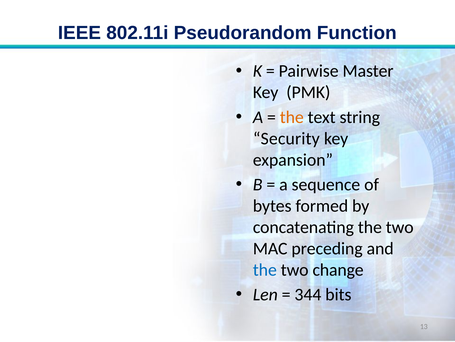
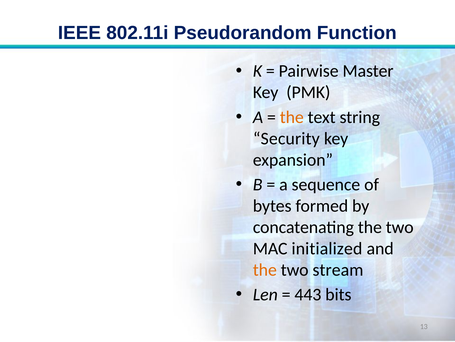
preceding: preceding -> initialized
the at (265, 269) colour: blue -> orange
change: change -> stream
344: 344 -> 443
